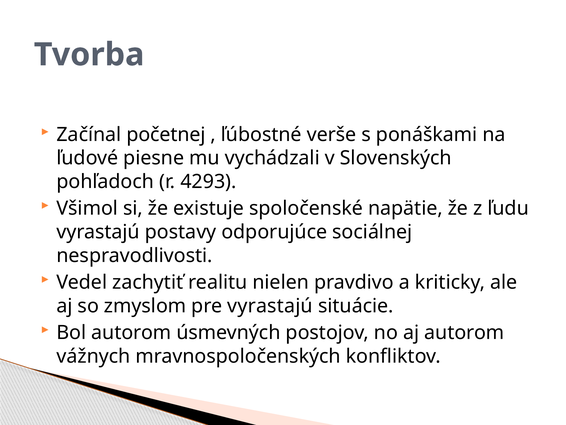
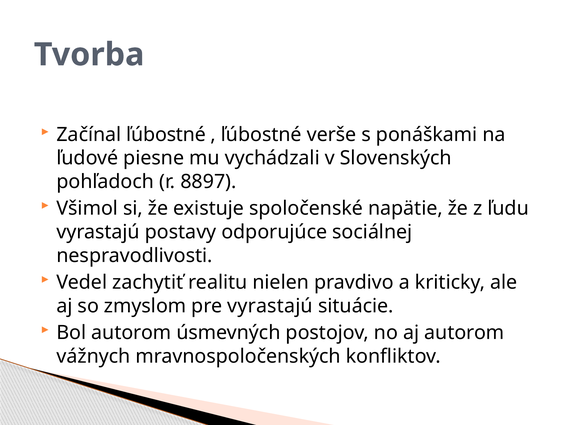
Začínal početnej: početnej -> ľúbostné
4293: 4293 -> 8897
